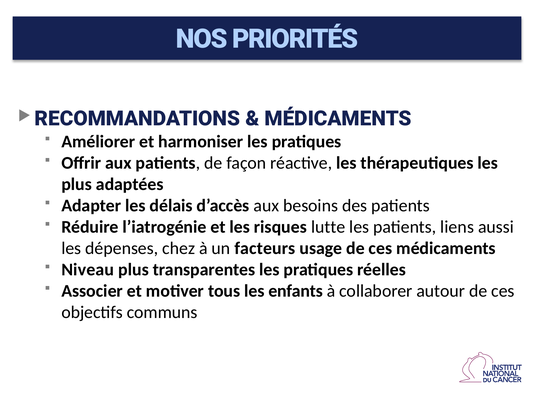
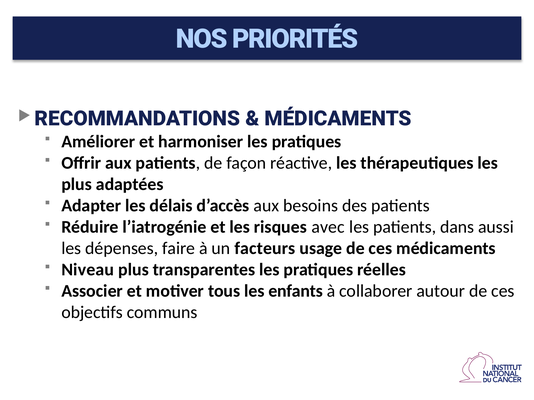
lutte: lutte -> avec
liens: liens -> dans
chez: chez -> faire
